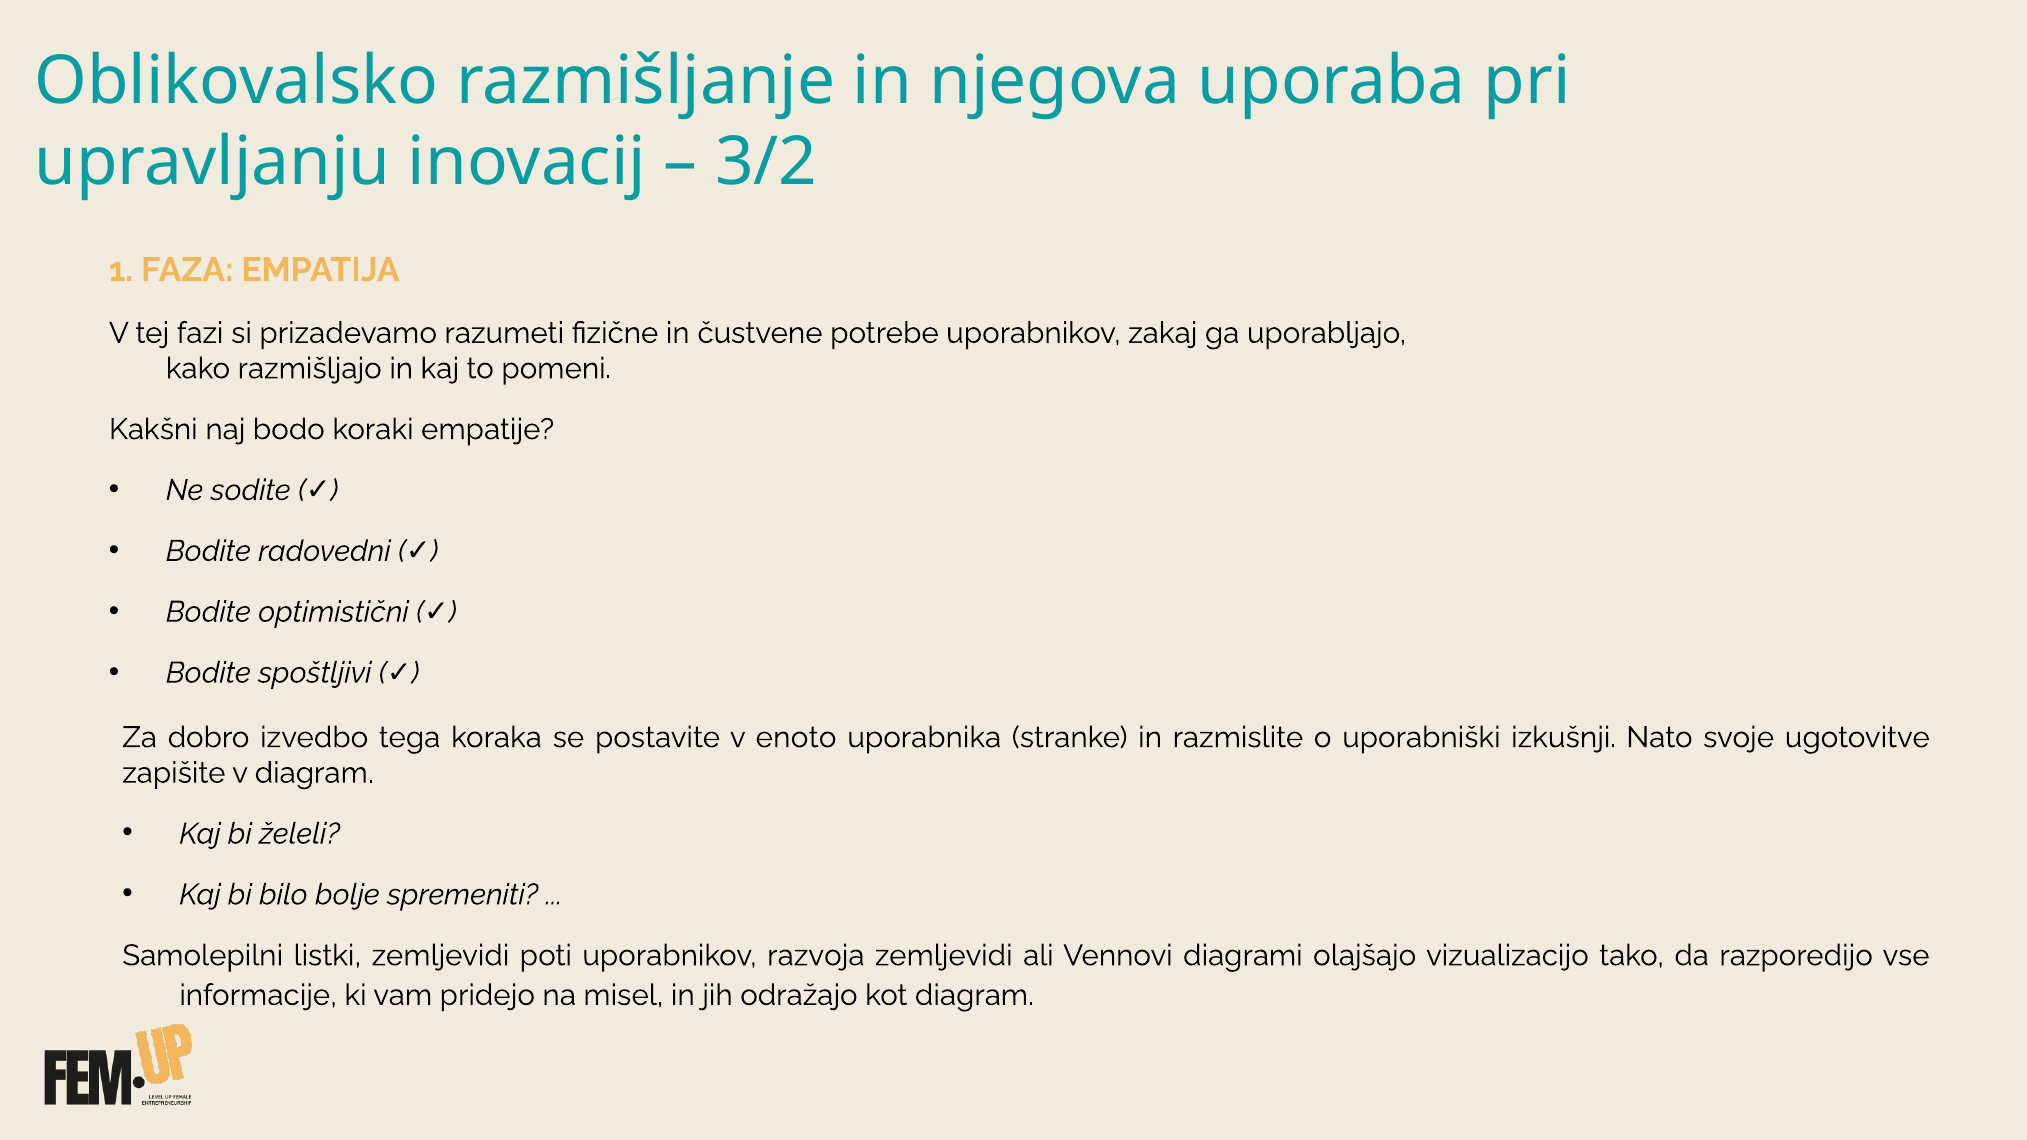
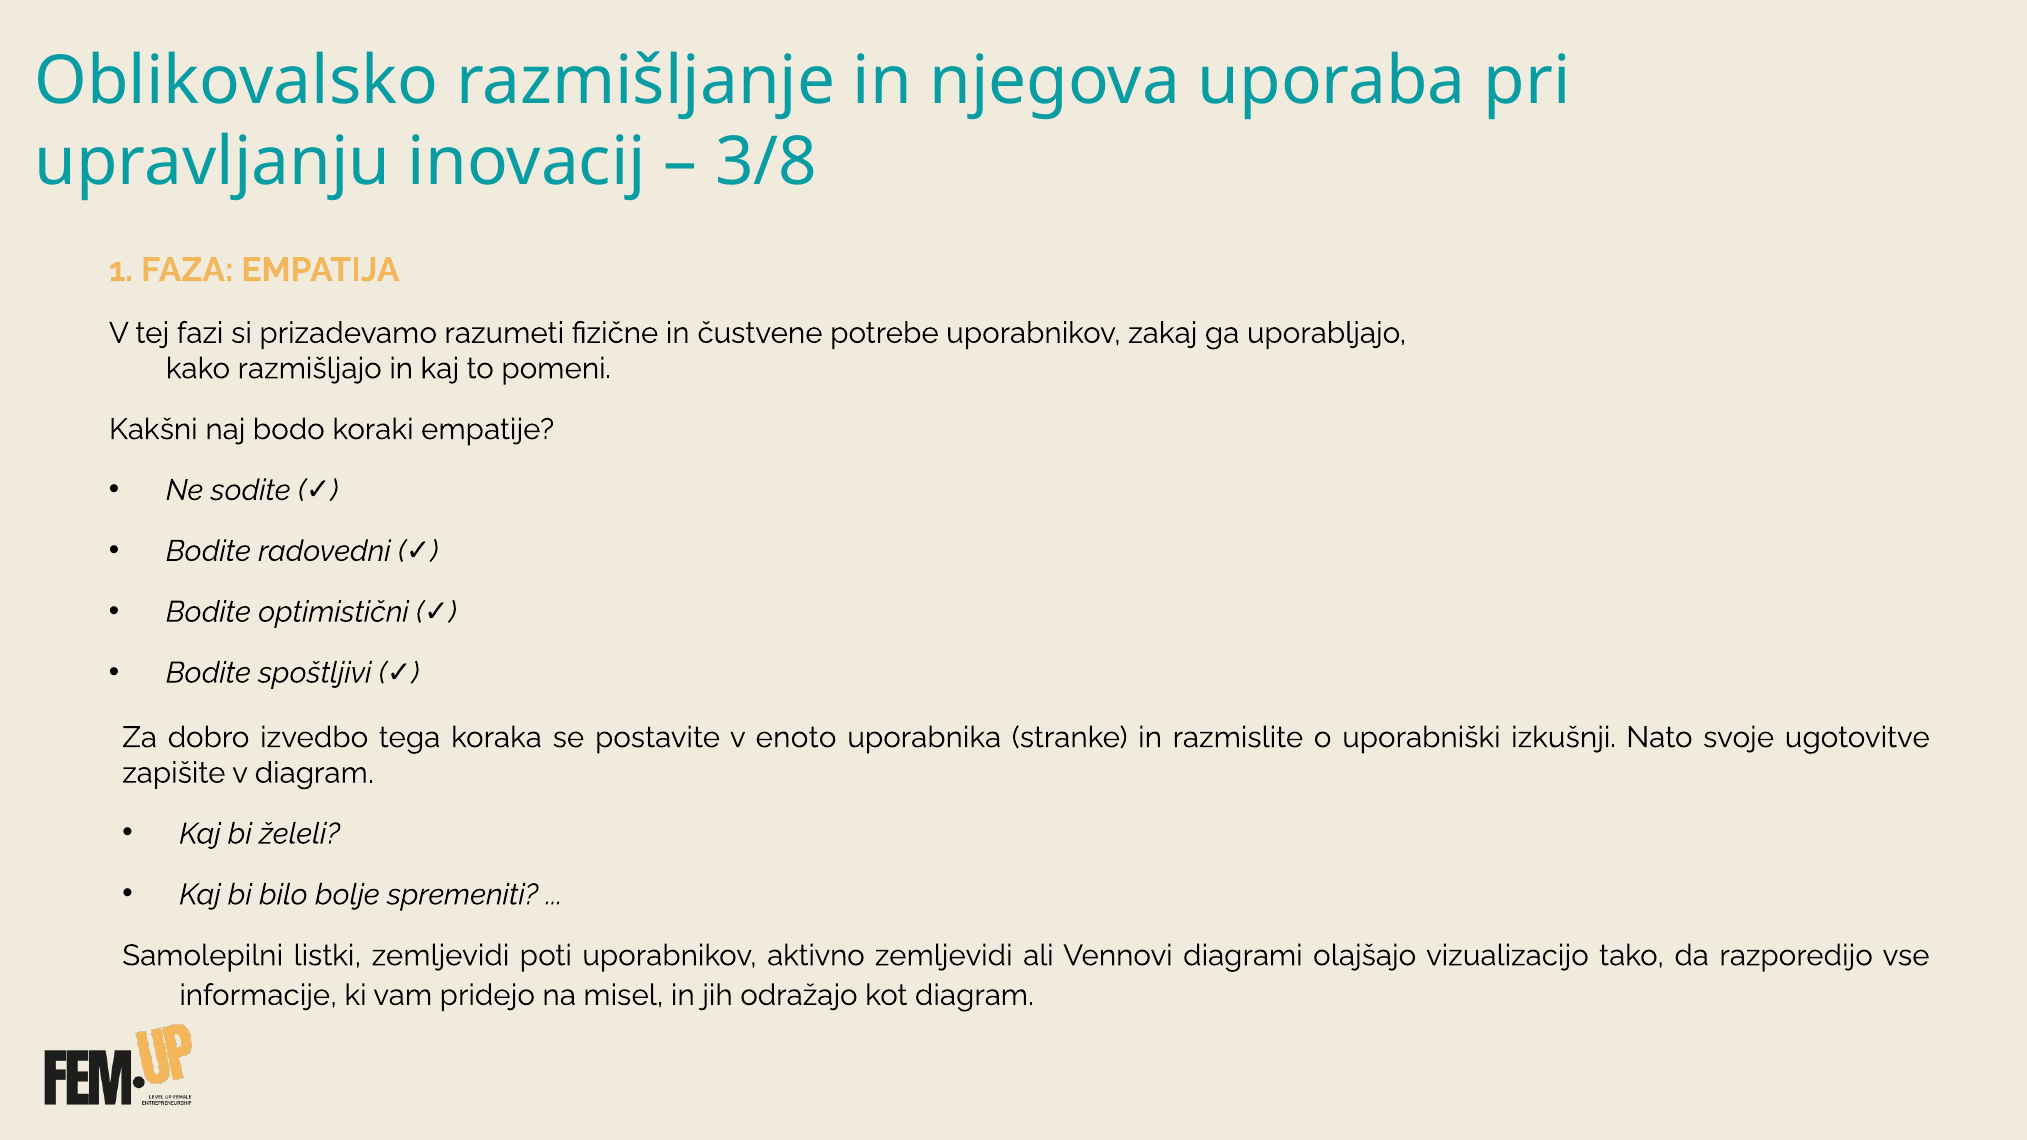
3/2: 3/2 -> 3/8
razvoja: razvoja -> aktivno
